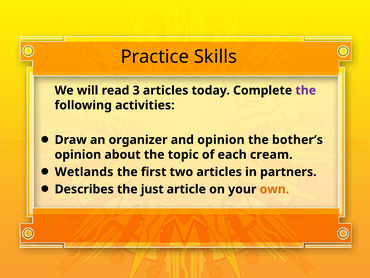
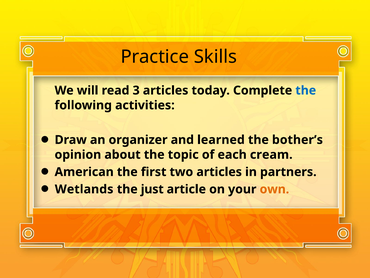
the at (306, 90) colour: purple -> blue
and opinion: opinion -> learned
Wetlands: Wetlands -> American
Describes: Describes -> Wetlands
